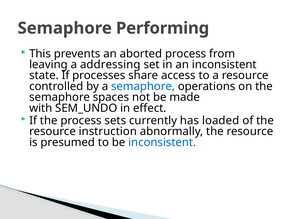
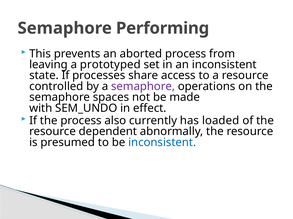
addressing: addressing -> prototyped
semaphore at (143, 87) colour: blue -> purple
sets: sets -> also
instruction: instruction -> dependent
